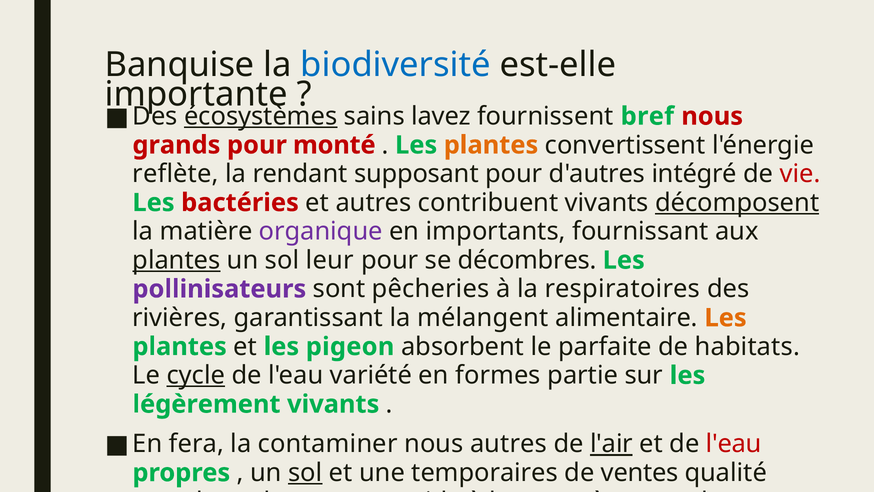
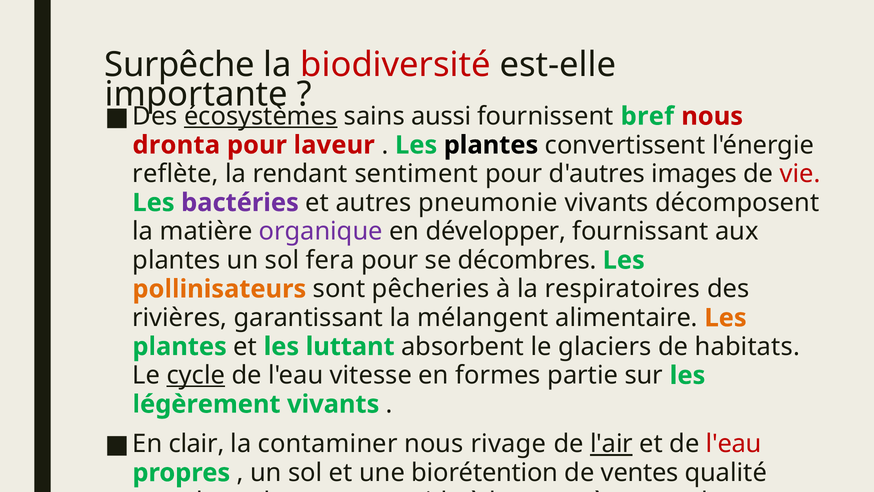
Banquise: Banquise -> Surpêche
biodiversité colour: blue -> red
lavez: lavez -> aussi
grands: grands -> dronta
monté: monté -> laveur
plantes at (491, 145) colour: orange -> black
supposant: supposant -> sentiment
intégré: intégré -> images
bactéries colour: red -> purple
contribuent: contribuent -> pneumonie
décomposent underline: present -> none
importants: importants -> développer
plantes at (176, 260) underline: present -> none
leur: leur -> fera
pollinisateurs colour: purple -> orange
pigeon: pigeon -> luttant
parfaite: parfaite -> glaciers
variété: variété -> vitesse
fera: fera -> clair
nous autres: autres -> rivage
sol at (305, 472) underline: present -> none
temporaires: temporaires -> biorétention
